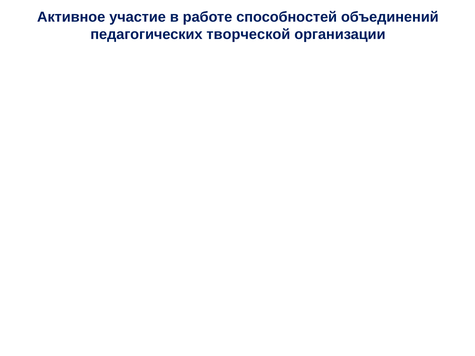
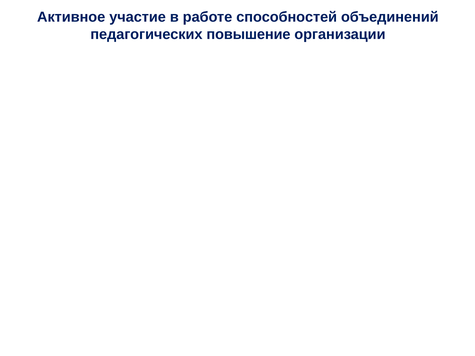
творческой: творческой -> повышение
